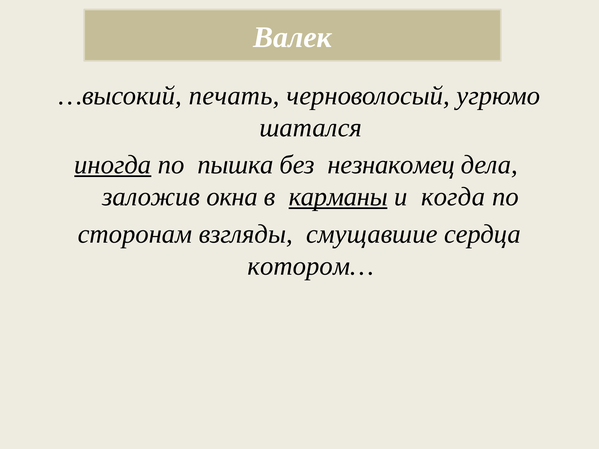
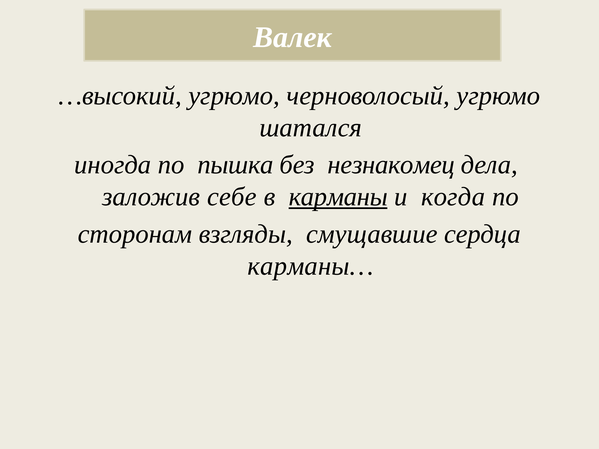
…высокий печать: печать -> угрюмо
иногда underline: present -> none
окна: окна -> себе
котором…: котором… -> карманы…
